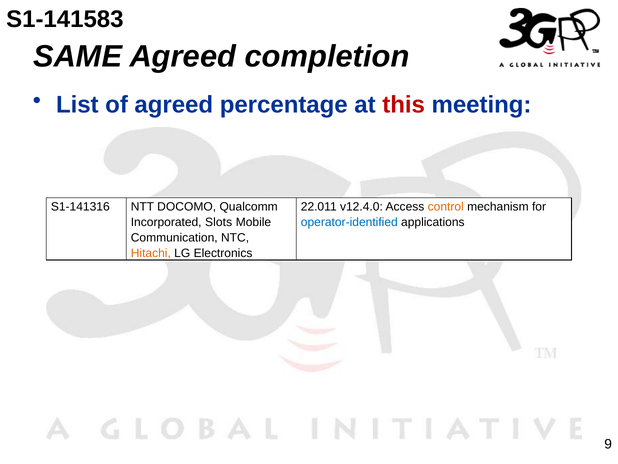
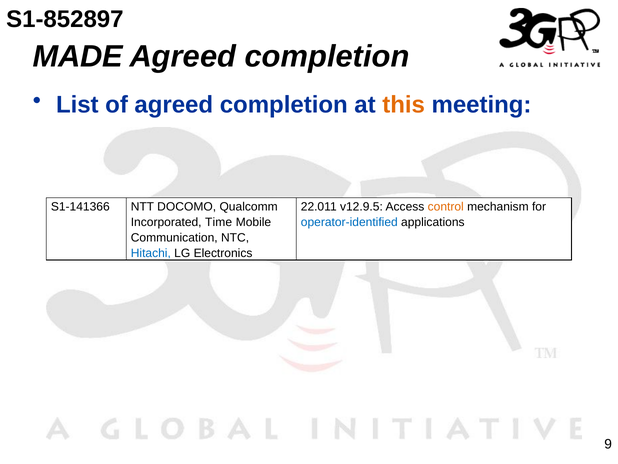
S1-141583: S1-141583 -> S1-852897
SAME: SAME -> MADE
of agreed percentage: percentage -> completion
this colour: red -> orange
S1-141316: S1-141316 -> S1-141366
v12.4.0: v12.4.0 -> v12.9.5
Slots: Slots -> Time
Hitachi colour: orange -> blue
